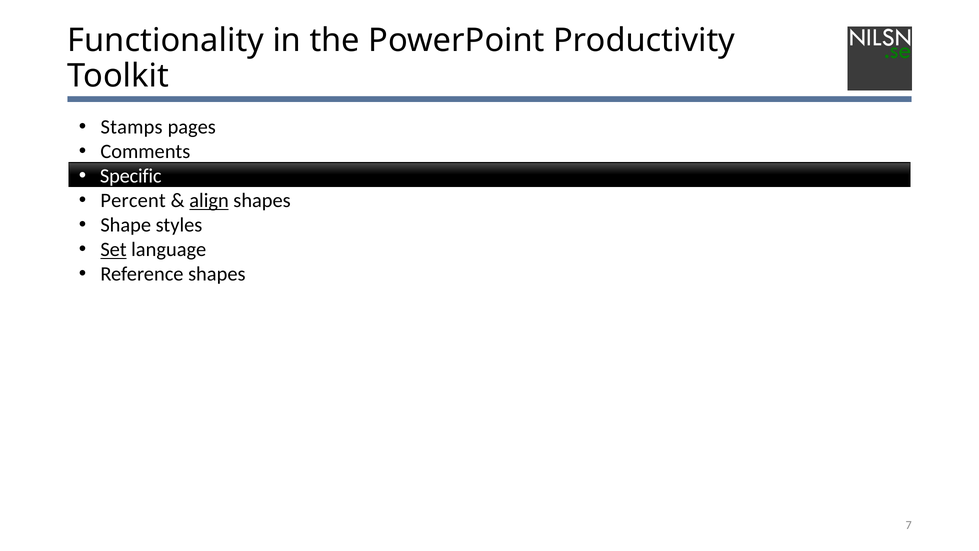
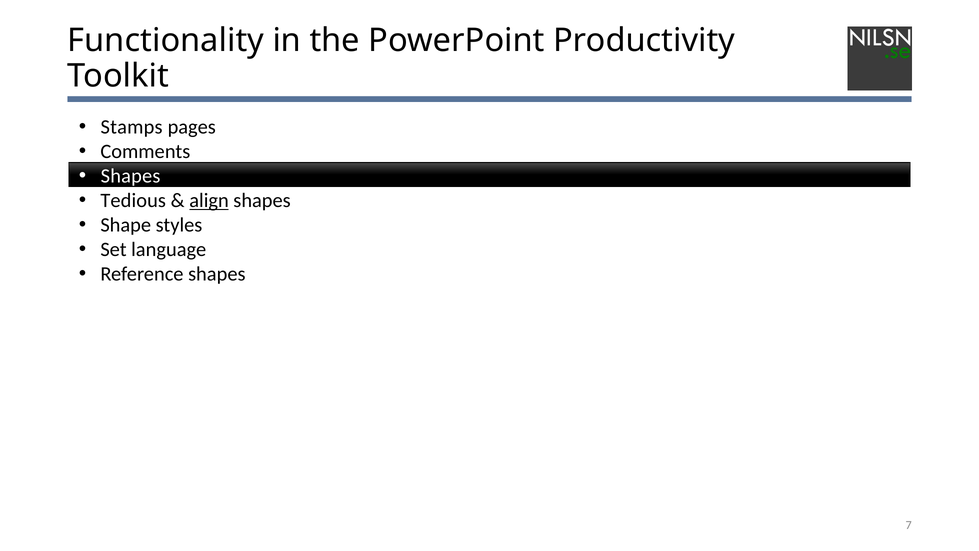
Specific at (131, 176): Specific -> Shapes
Percent: Percent -> Tedious
Set underline: present -> none
